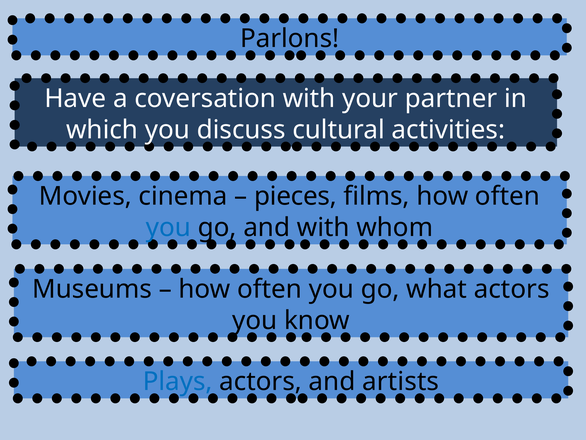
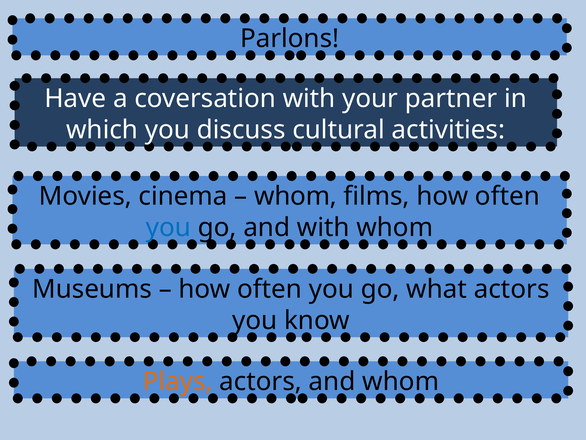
pieces at (295, 196): pieces -> whom
Plays colour: blue -> orange
and artists: artists -> whom
